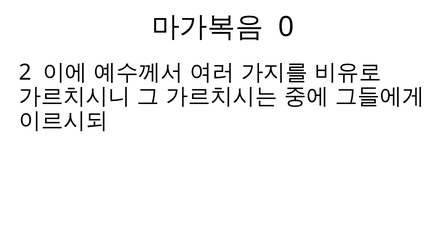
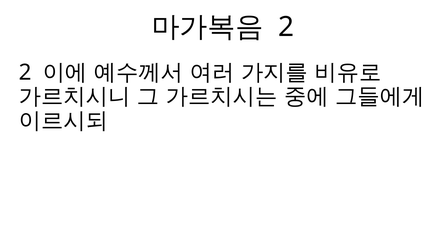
0 at (286, 27): 0 -> 2
